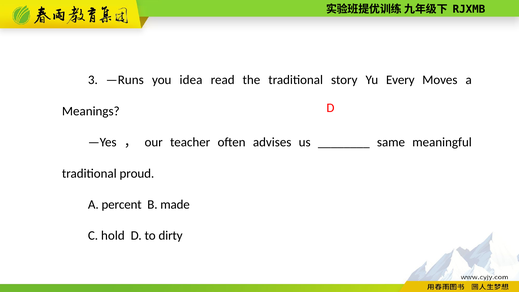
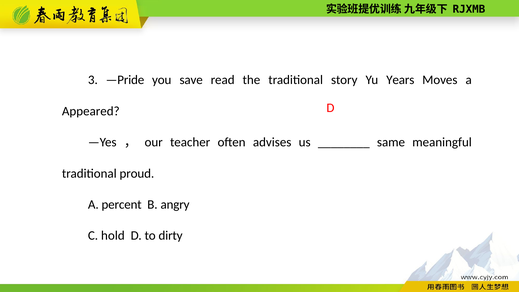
—Runs: —Runs -> —Pride
idea: idea -> save
Every: Every -> Years
Meanings: Meanings -> Appeared
made: made -> angry
